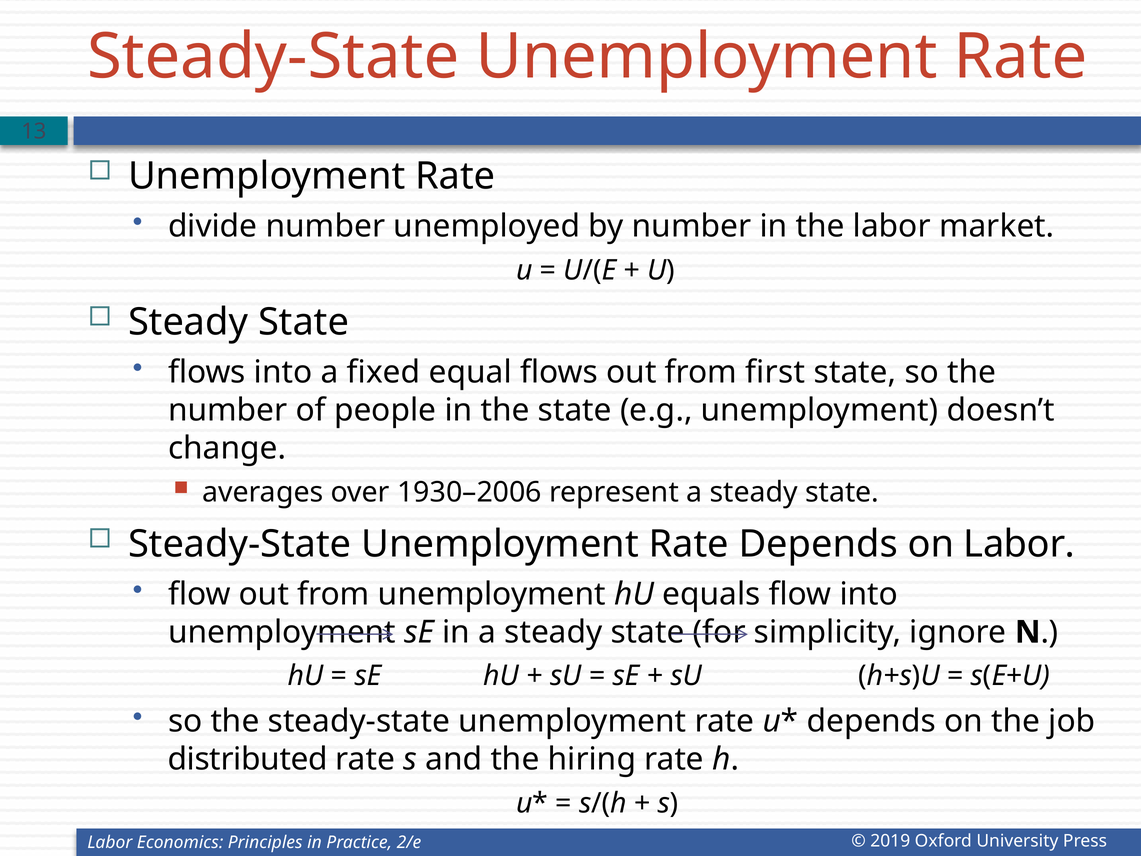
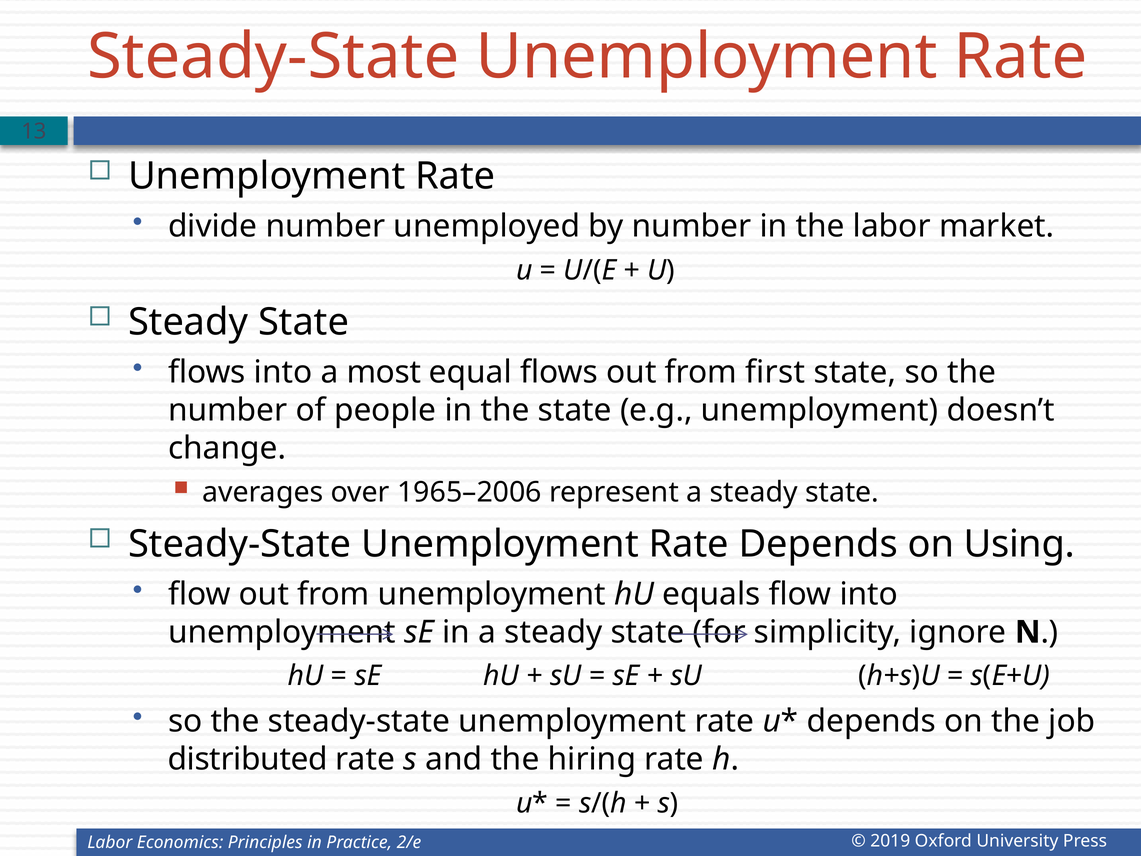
fixed: fixed -> most
1930–2006: 1930–2006 -> 1965–2006
on Labor: Labor -> Using
